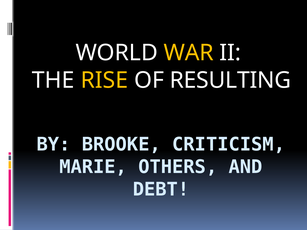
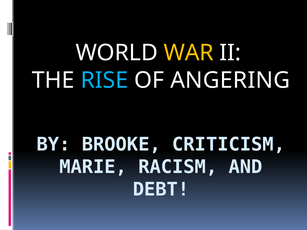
RISE colour: yellow -> light blue
RESULTING: RESULTING -> ANGERING
OTHERS: OTHERS -> RACISM
